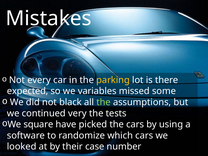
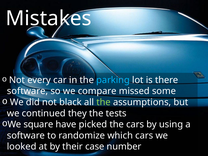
parking colour: yellow -> light blue
expected at (28, 91): expected -> software
variables: variables -> compare
very: very -> they
